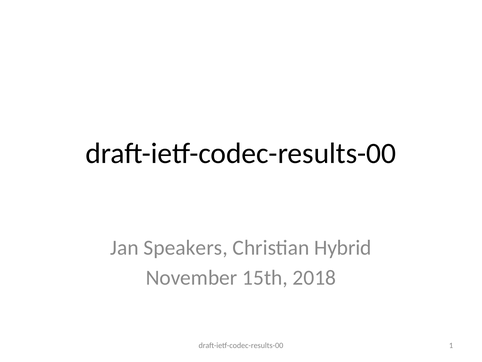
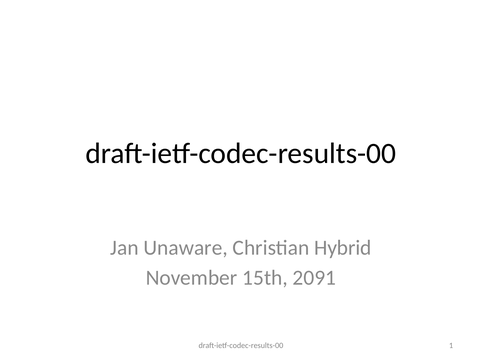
Speakers: Speakers -> Unaware
2018: 2018 -> 2091
